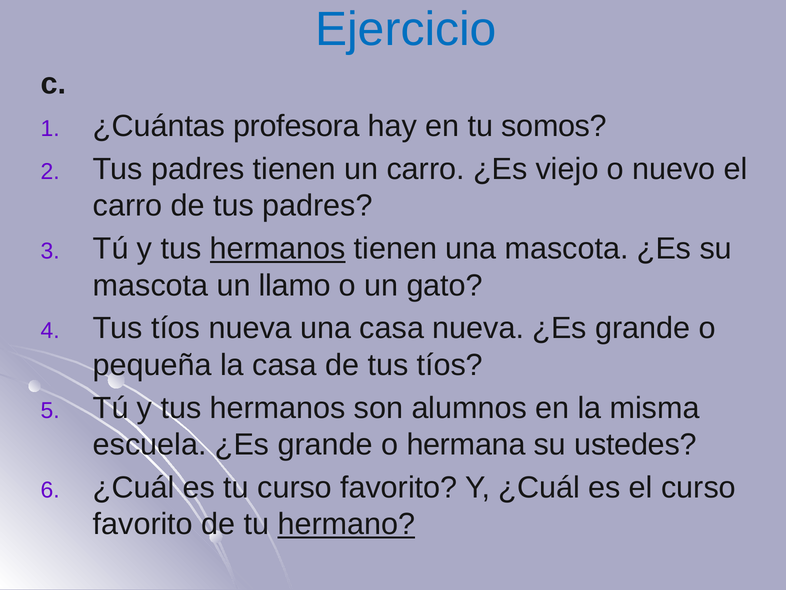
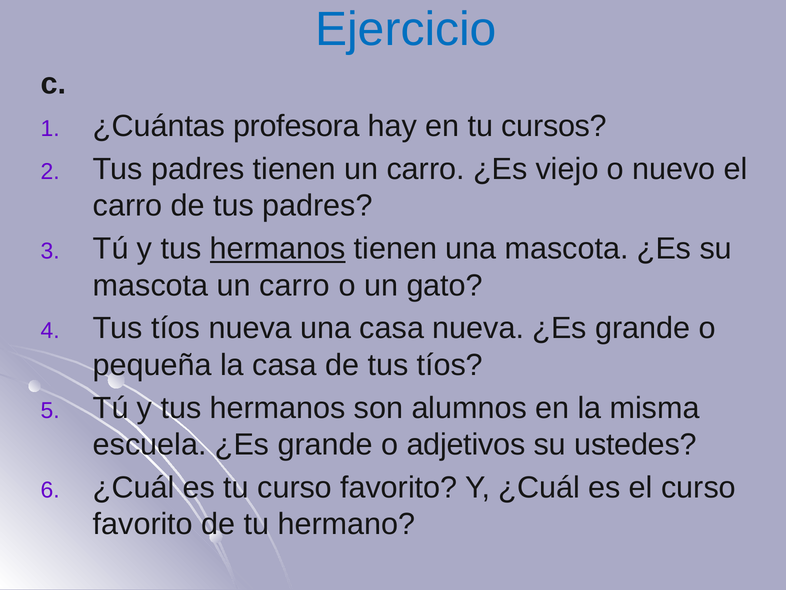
somos: somos -> cursos
mascota un llamo: llamo -> carro
hermana: hermana -> adjetivos
hermano underline: present -> none
